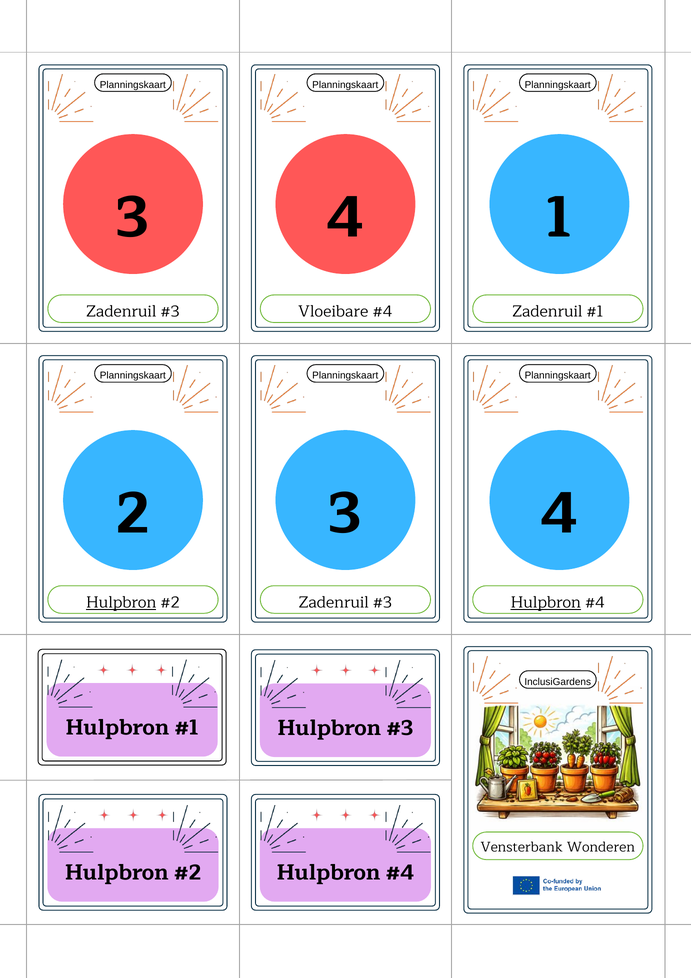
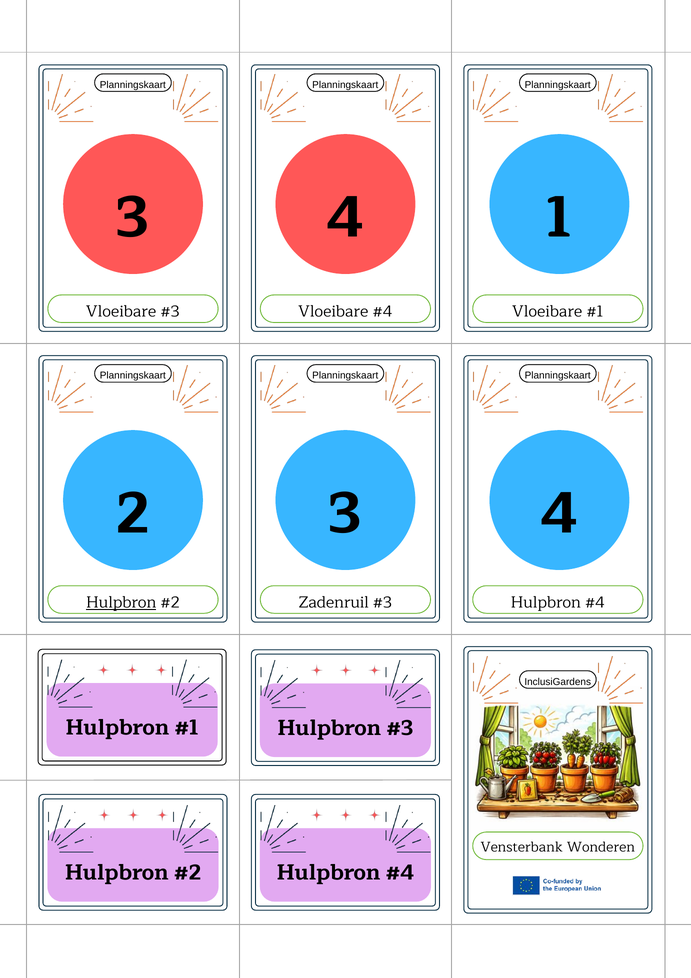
Zadenruil at (121, 312): Zadenruil -> Vloeibare
Zadenruil at (547, 312): Zadenruil -> Vloeibare
Hulpbron at (546, 602) underline: present -> none
